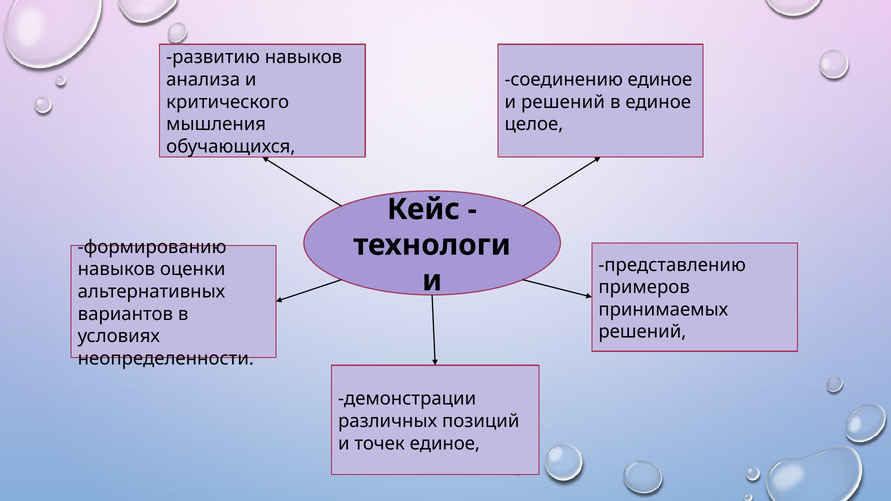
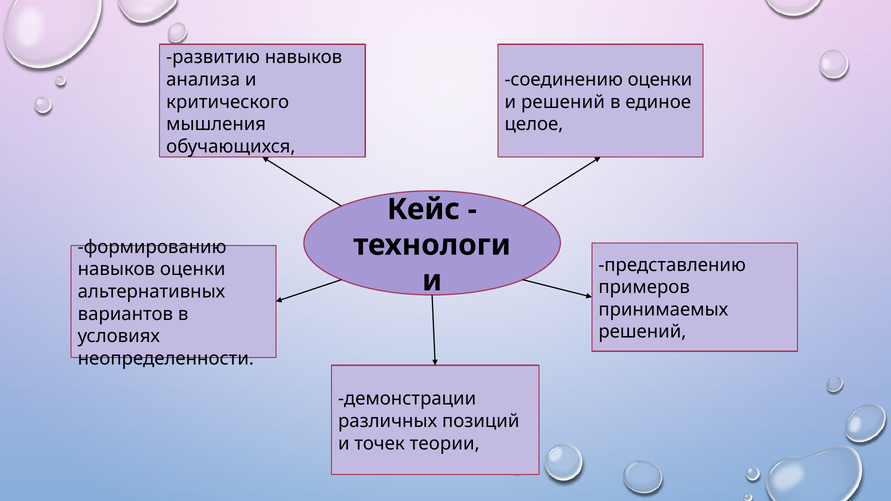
соединению единое: единое -> оценки
точек единое: единое -> теории
